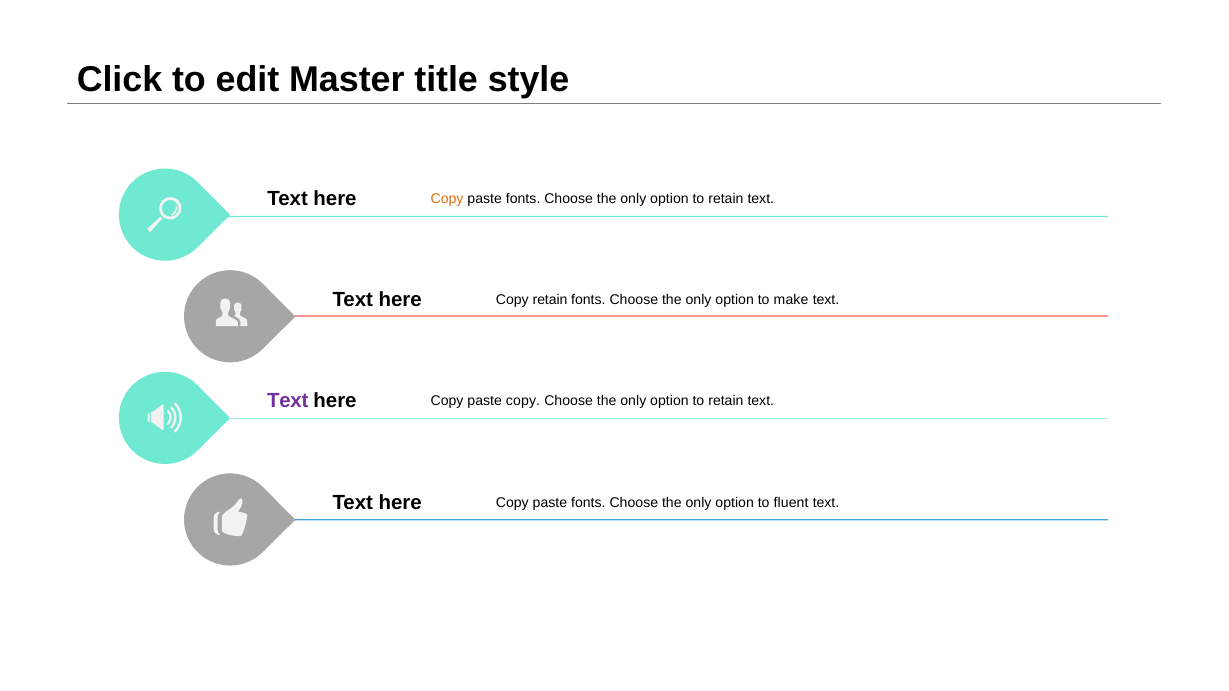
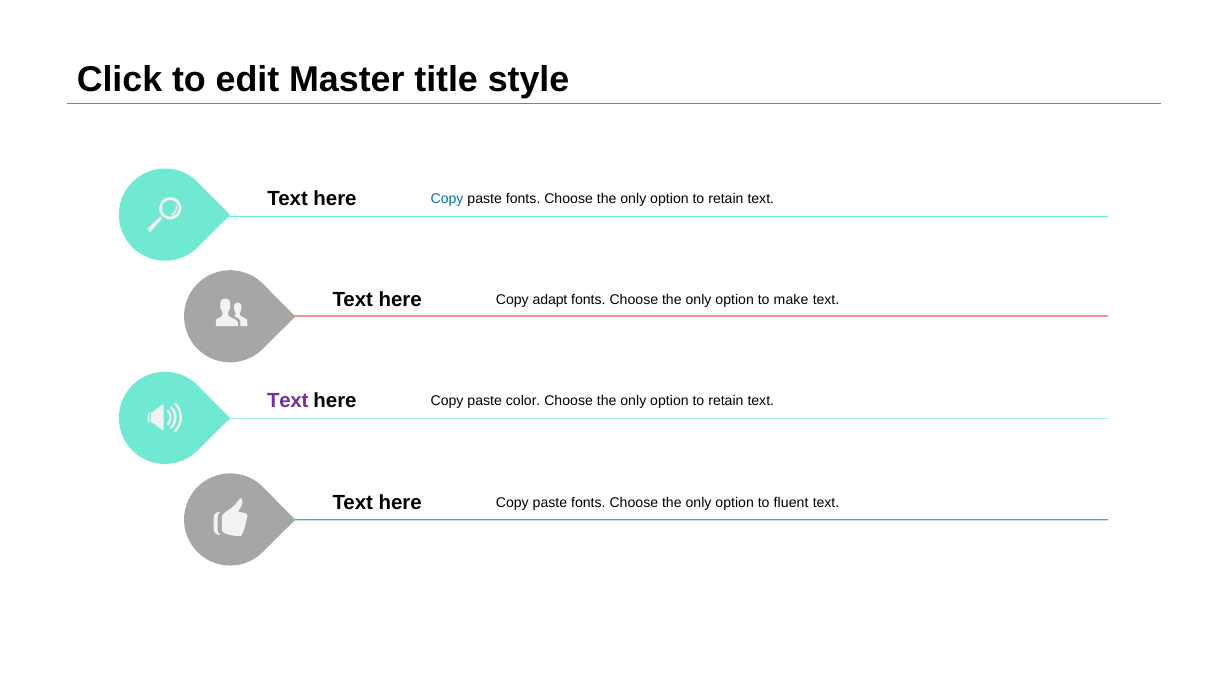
Copy at (447, 199) colour: orange -> blue
Copy retain: retain -> adapt
paste copy: copy -> color
